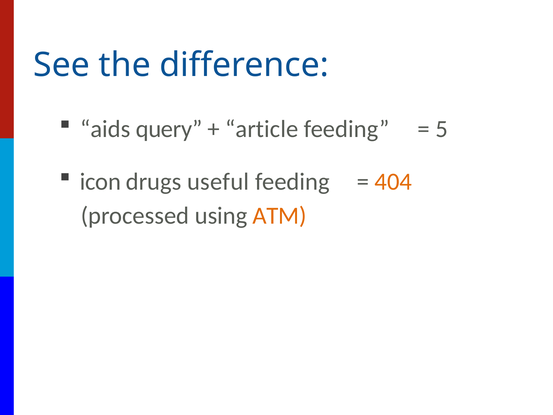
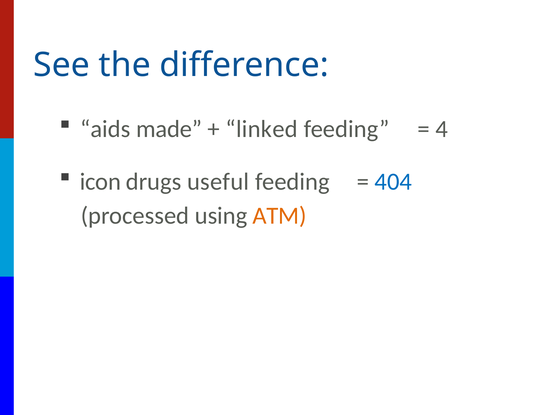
query: query -> made
article: article -> linked
5: 5 -> 4
404 colour: orange -> blue
